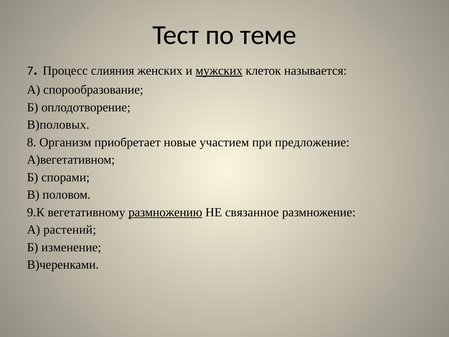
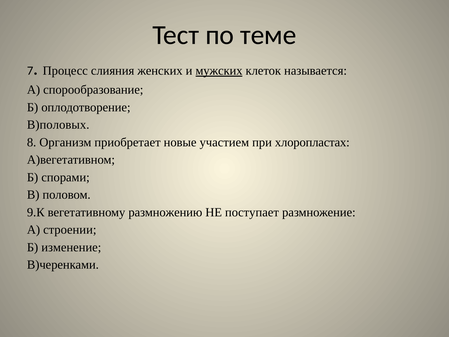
предложение: предложение -> хлоропластах
размножению underline: present -> none
связанное: связанное -> поступает
растений: растений -> строении
